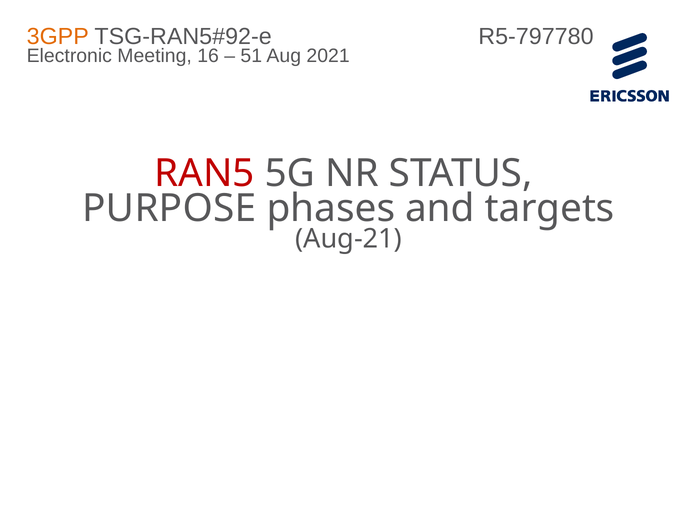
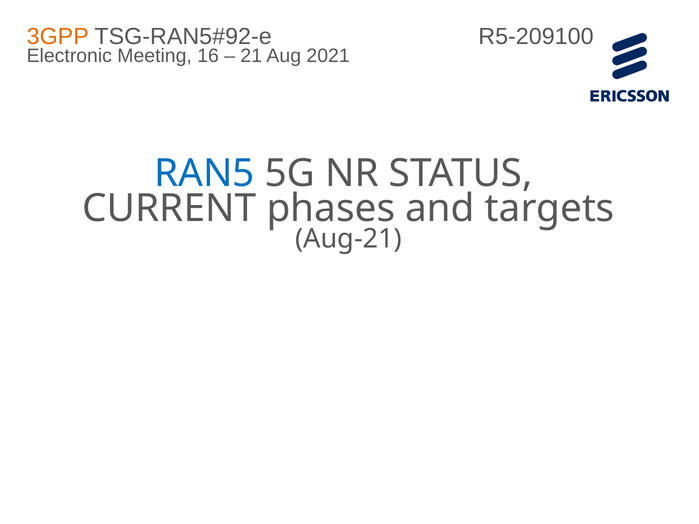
R5-797780: R5-797780 -> R5-209100
51: 51 -> 21
RAN5 colour: red -> blue
PURPOSE: PURPOSE -> CURRENT
